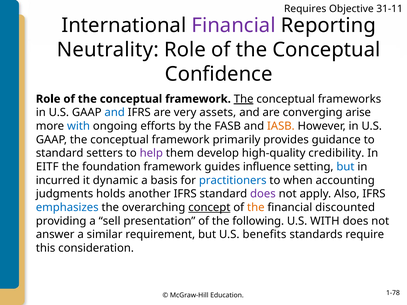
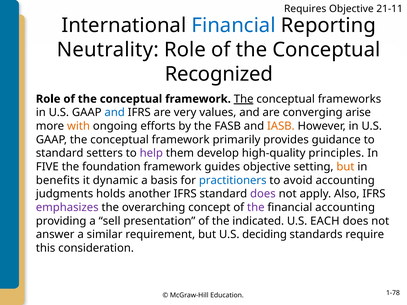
31-11: 31-11 -> 21-11
Financial at (234, 25) colour: purple -> blue
Confidence: Confidence -> Recognized
assets: assets -> values
with at (79, 126) colour: blue -> orange
credibility: credibility -> principles
EITF: EITF -> FIVE
guides influence: influence -> objective
but at (345, 167) colour: blue -> orange
incurred: incurred -> benefits
when: when -> avoid
emphasizes colour: blue -> purple
concept underline: present -> none
the at (256, 208) colour: orange -> purple
financial discounted: discounted -> accounting
following: following -> indicated
U.S WITH: WITH -> EACH
benefits: benefits -> deciding
